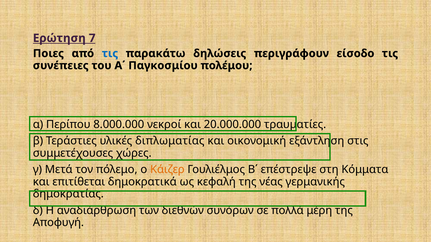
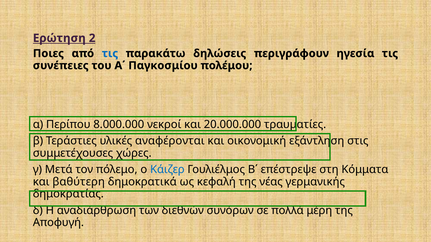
7: 7 -> 2
είσοδο: είσοδο -> ηγεσία
διπλωματίας: διπλωματίας -> αναφέρονται
Κάιζερ colour: orange -> blue
επιτίθεται: επιτίθεται -> βαθύτερη
